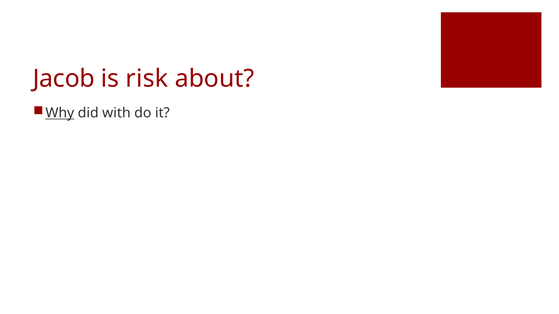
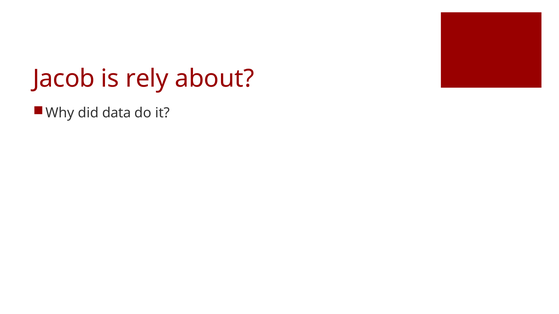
risk: risk -> rely
Why underline: present -> none
with: with -> data
